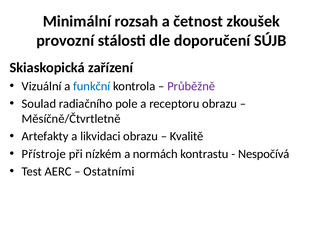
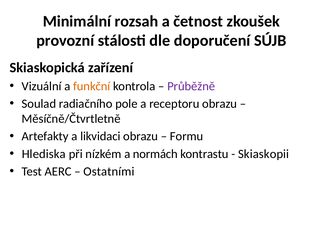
funkční colour: blue -> orange
Kvalitě: Kvalitě -> Formu
Přístroje: Přístroje -> Hlediska
Nespočívá: Nespočívá -> Skiaskopii
